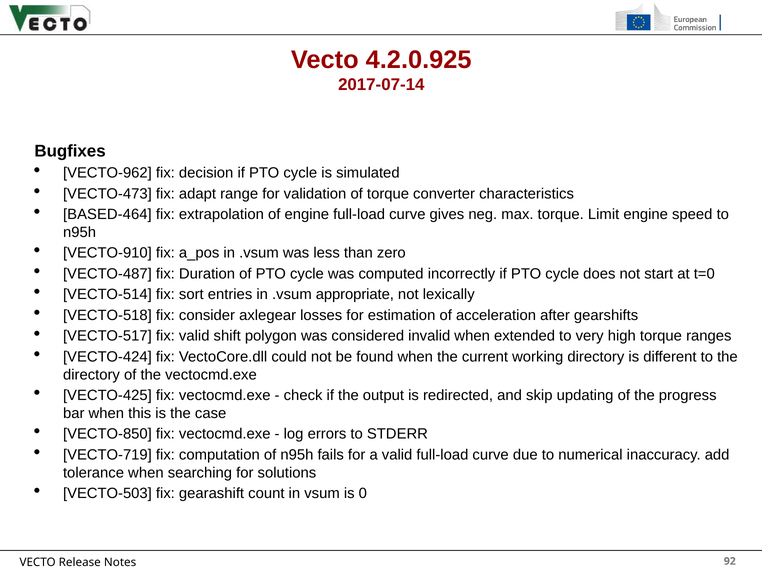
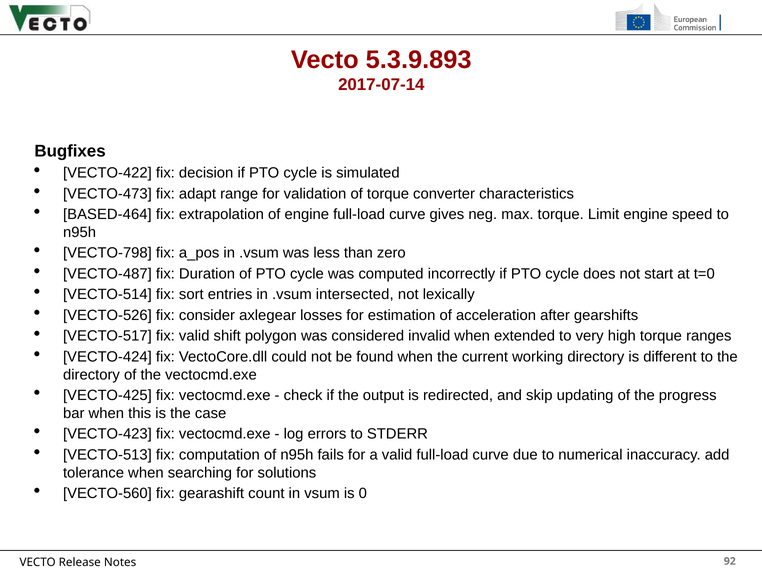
4.2.0.925: 4.2.0.925 -> 5.3.9.893
VECTO-962: VECTO-962 -> VECTO-422
VECTO-910: VECTO-910 -> VECTO-798
appropriate: appropriate -> intersected
VECTO-518: VECTO-518 -> VECTO-526
VECTO-850: VECTO-850 -> VECTO-423
VECTO-719: VECTO-719 -> VECTO-513
VECTO-503: VECTO-503 -> VECTO-560
